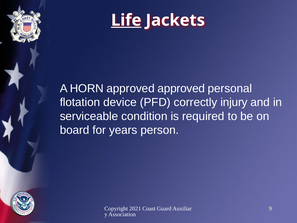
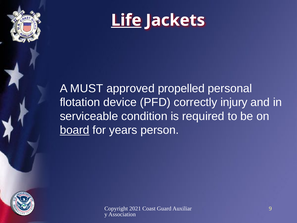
HORN: HORN -> MUST
approved approved: approved -> propelled
board underline: none -> present
